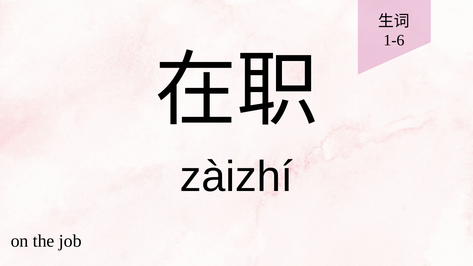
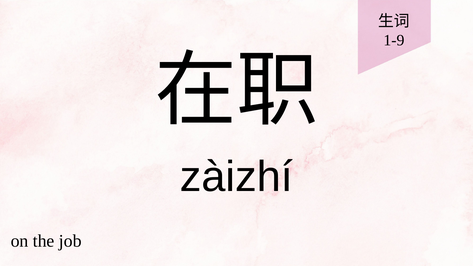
1-6: 1-6 -> 1-9
